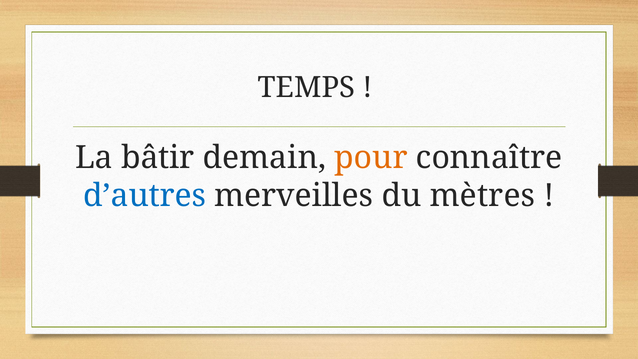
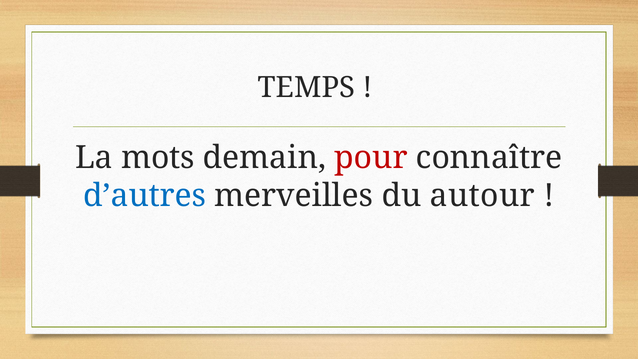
bâtir: bâtir -> mots
pour colour: orange -> red
mètres: mètres -> autour
